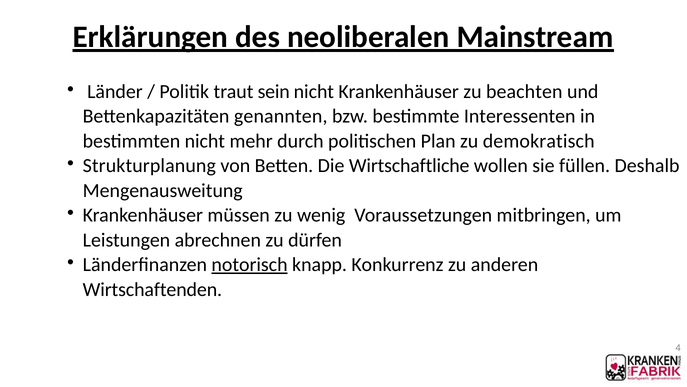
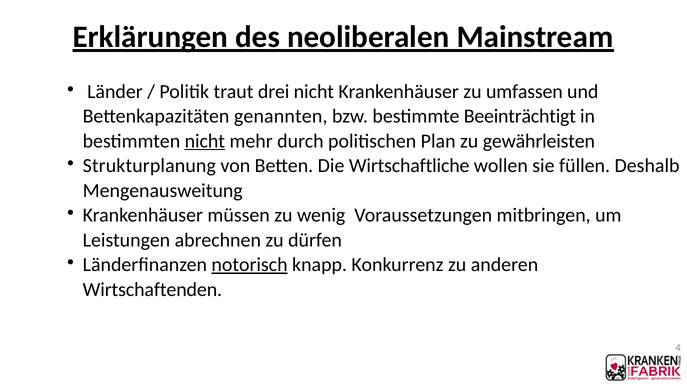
sein: sein -> drei
beachten: beachten -> umfassen
Interessenten: Interessenten -> Beeinträchtigt
nicht at (205, 141) underline: none -> present
demokratisch: demokratisch -> gewährleisten
